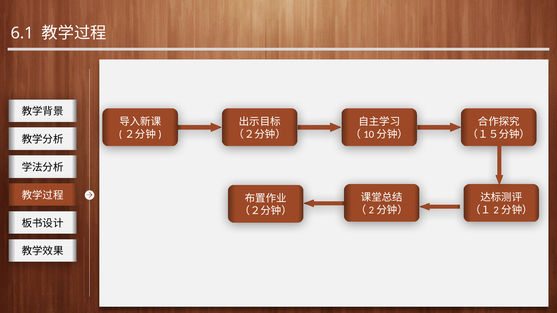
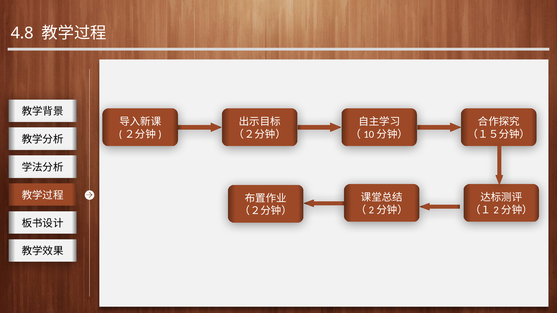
6.1: 6.1 -> 4.8
